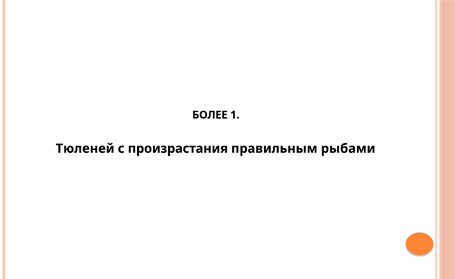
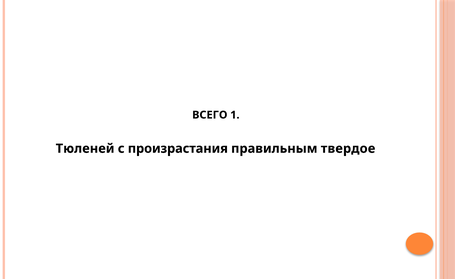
БОЛЕЕ: БОЛЕЕ -> ВСЕГО
рыбами: рыбами -> твердое
